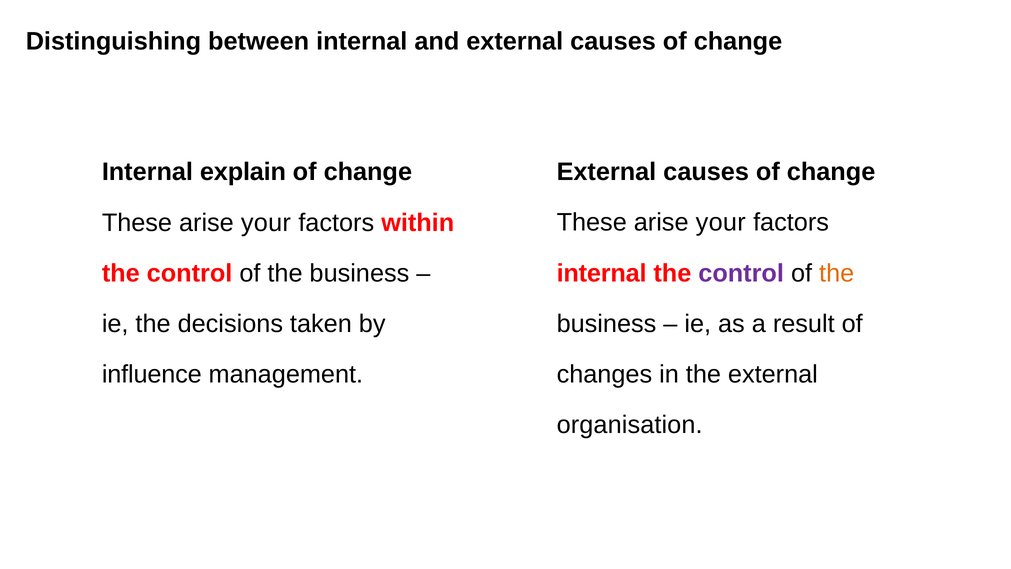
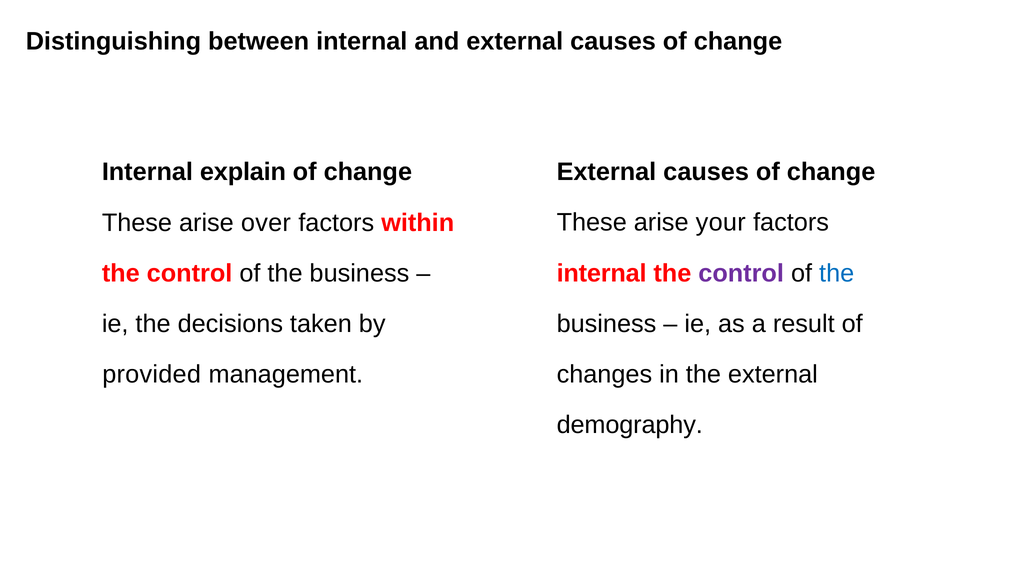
your at (266, 223): your -> over
the at (837, 273) colour: orange -> blue
influence: influence -> provided
organisation: organisation -> demography
